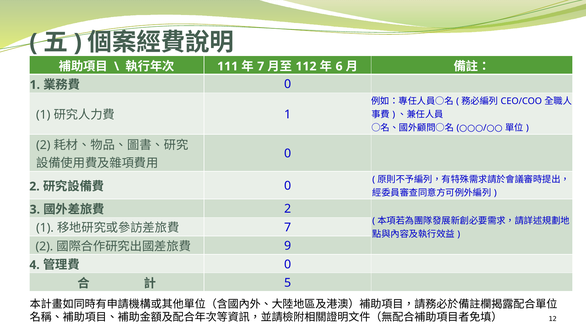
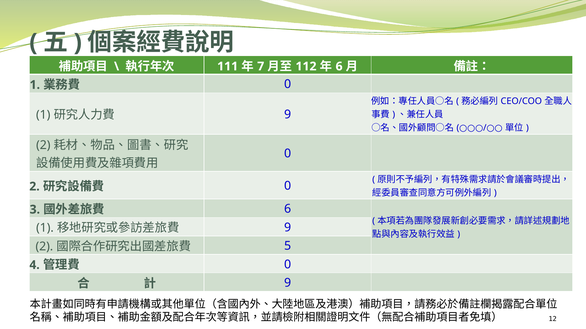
1 at (288, 115): 1 -> 9
2 at (288, 209): 2 -> 6
7 at (288, 228): 7 -> 9
9: 9 -> 5
5 at (288, 283): 5 -> 9
